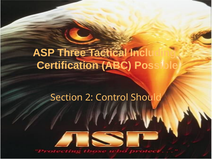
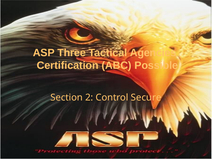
Including: Including -> Agencies
Should: Should -> Secure
